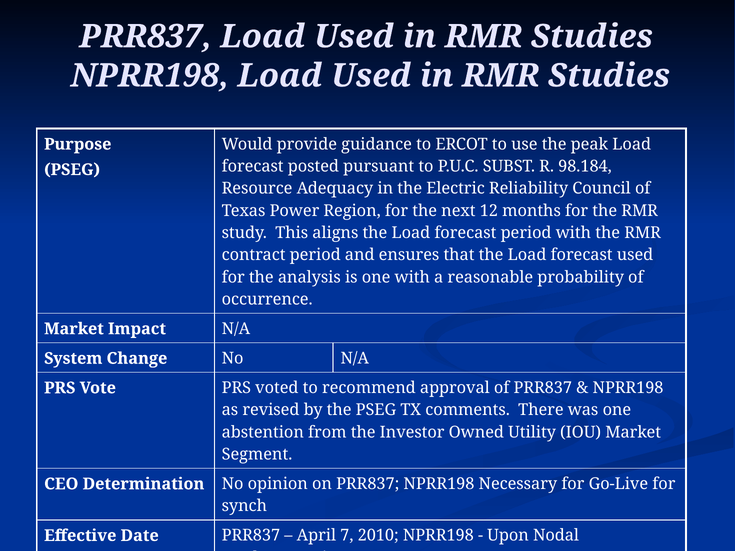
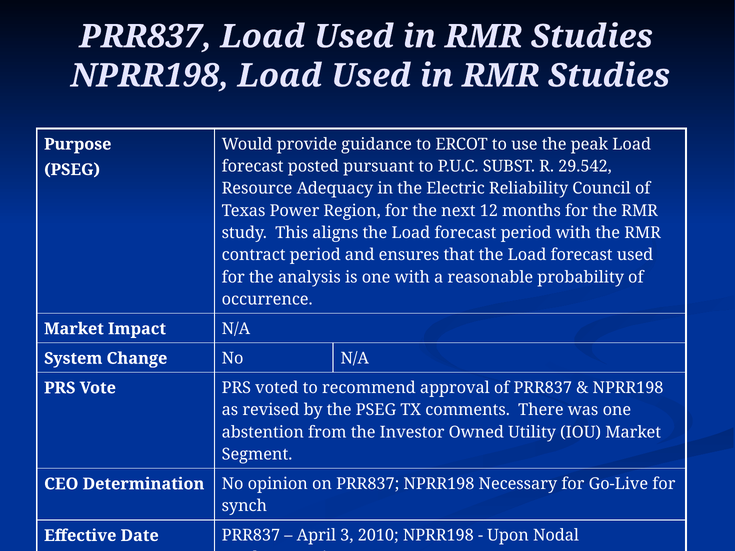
98.184: 98.184 -> 29.542
7: 7 -> 3
